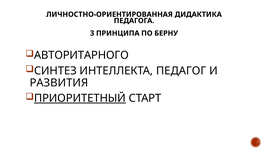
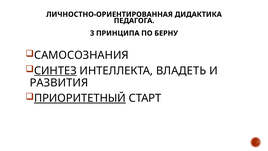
АВТОРИТАРНОГО: АВТОРИТАРНОГО -> САМОСОЗНАНИЯ
СИНТЕЗ underline: none -> present
ПЕДАГОГ: ПЕДАГОГ -> ВЛАДЕТЬ
